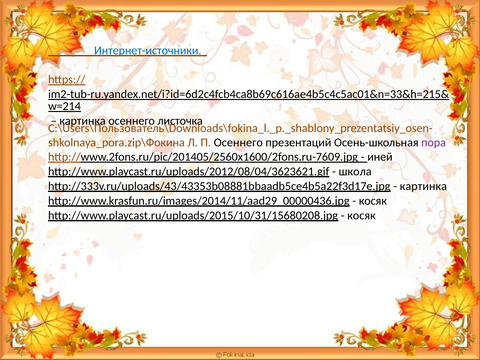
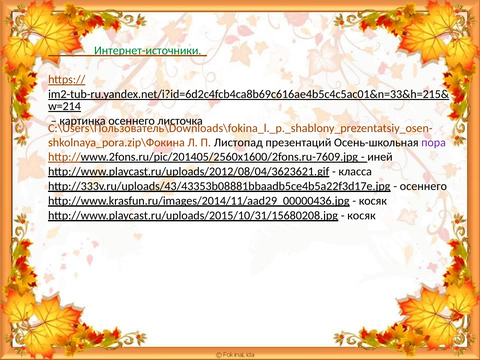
Интернет-источники colour: blue -> green
П Осеннего: Осеннего -> Листопад
школа: школа -> класса
картинка at (423, 186): картинка -> осеннего
